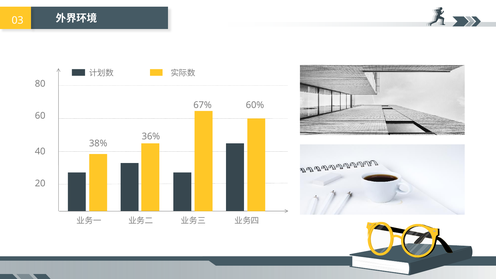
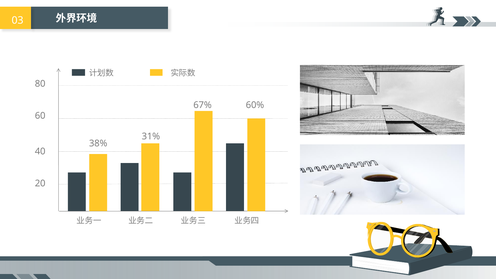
36%: 36% -> 31%
